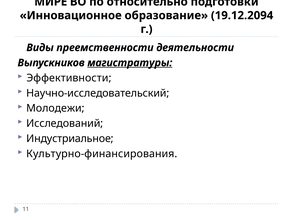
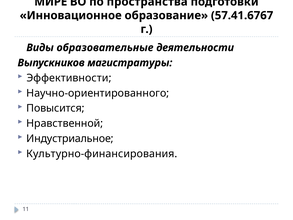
относительно: относительно -> пространства
19.12.2094: 19.12.2094 -> 57.41.6767
преемственности: преемственности -> образовательные
магистратуры underline: present -> none
Научно-исследовательский: Научно-исследовательский -> Научно-ориентированного
Молодежи: Молодежи -> Повысится
Исследований: Исследований -> Нравственной
